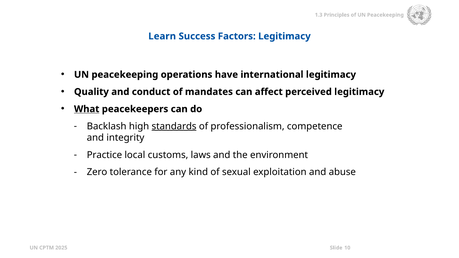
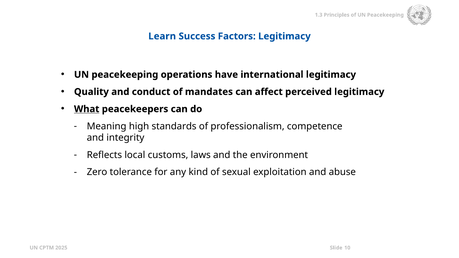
Backlash: Backlash -> Meaning
standards underline: present -> none
Practice: Practice -> Reflects
